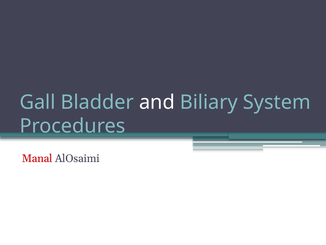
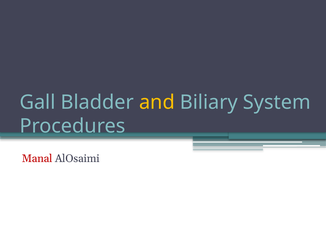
and colour: white -> yellow
